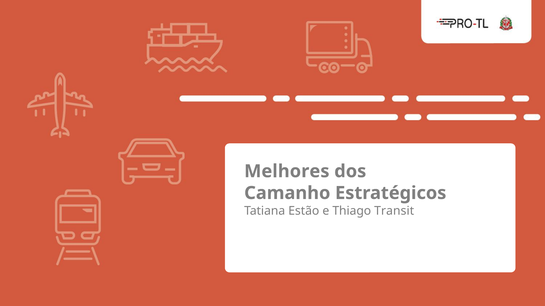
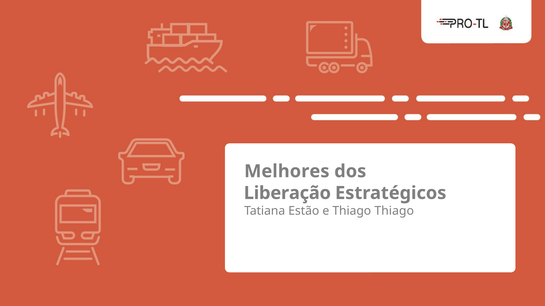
Camanho: Camanho -> Liberação
Thiago Transit: Transit -> Thiago
